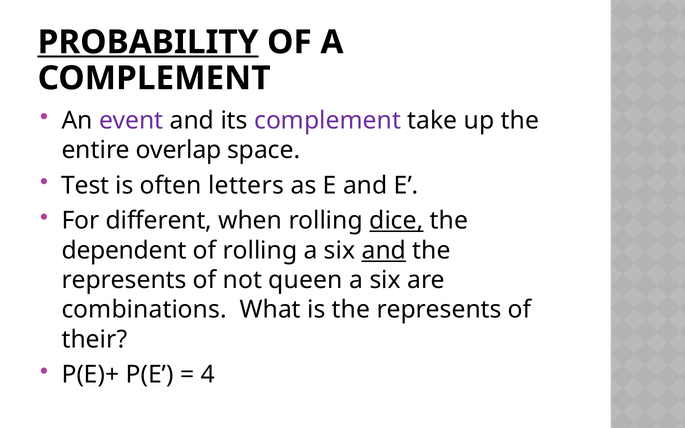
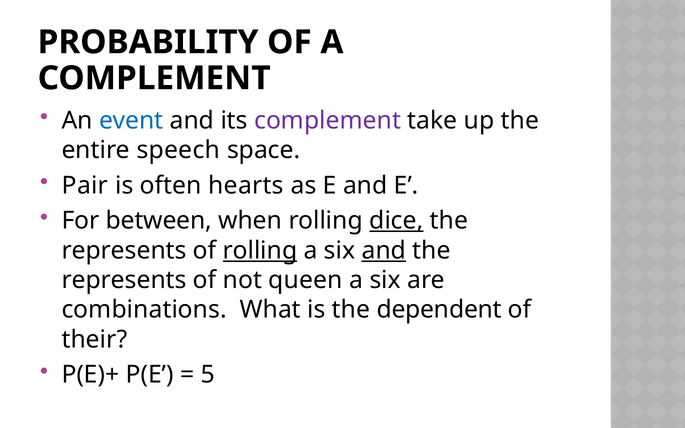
PROBABILITY underline: present -> none
event colour: purple -> blue
overlap: overlap -> speech
Test: Test -> Pair
letters: letters -> hearts
different: different -> between
dependent at (124, 251): dependent -> represents
rolling at (260, 251) underline: none -> present
is the represents: represents -> dependent
4: 4 -> 5
